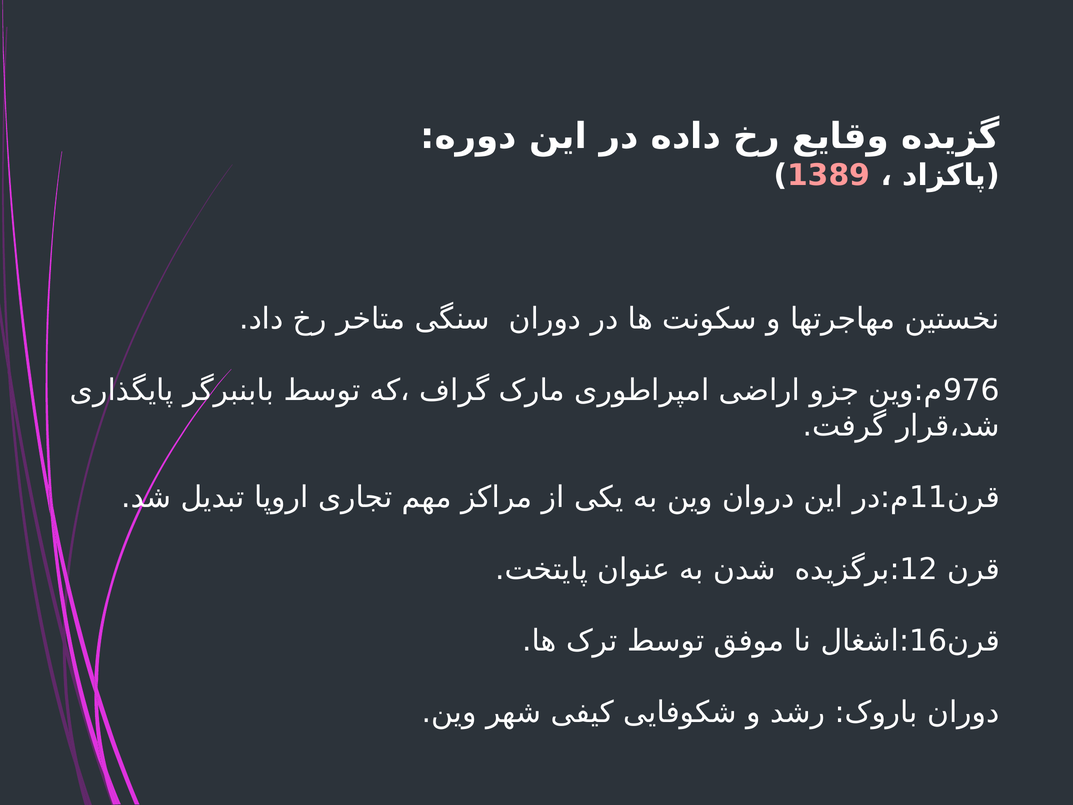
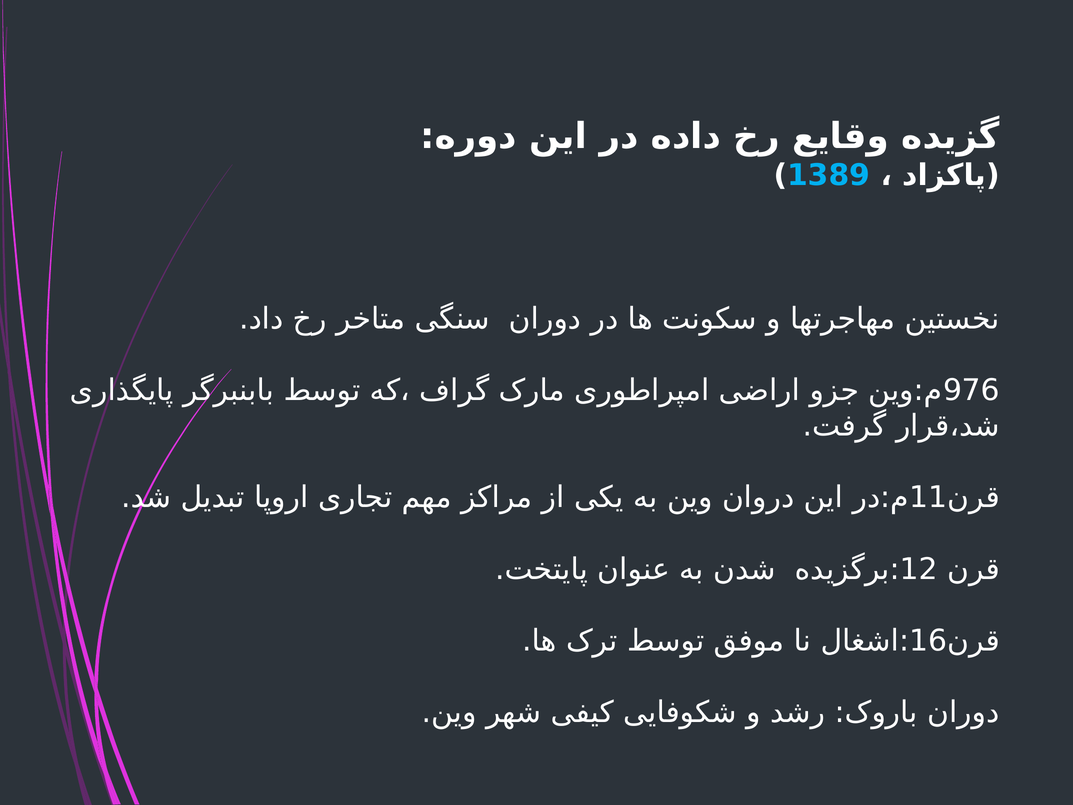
1389 colour: pink -> light blue
